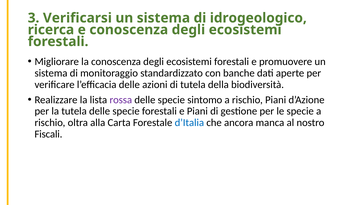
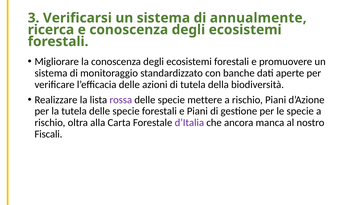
idrogeologico: idrogeologico -> annualmente
sintomo: sintomo -> mettere
d’Italia colour: blue -> purple
